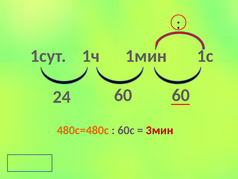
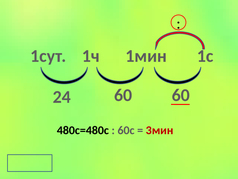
480с=480с colour: orange -> black
